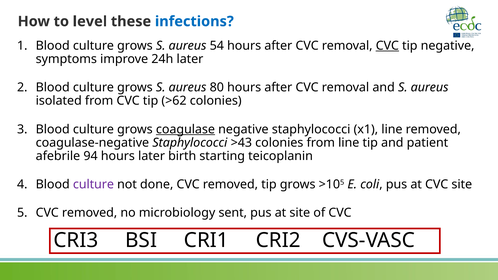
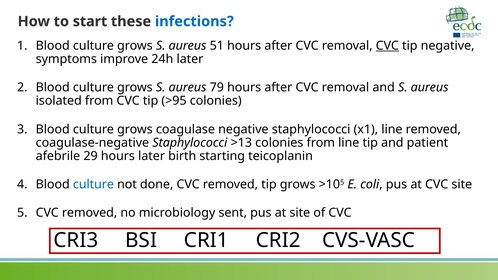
level: level -> start
54: 54 -> 51
80: 80 -> 79
>62: >62 -> >95
coagulase underline: present -> none
>43: >43 -> >13
94: 94 -> 29
culture at (93, 185) colour: purple -> blue
